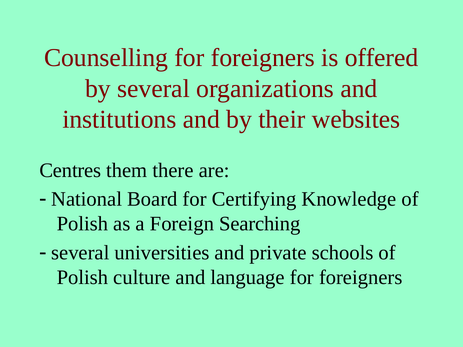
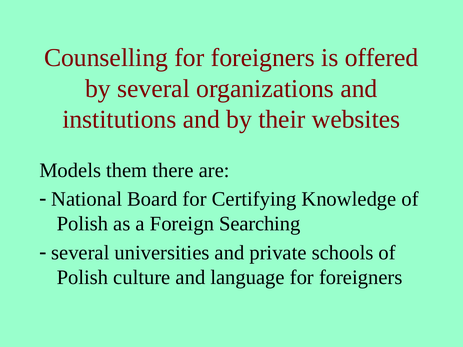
Centres: Centres -> Models
